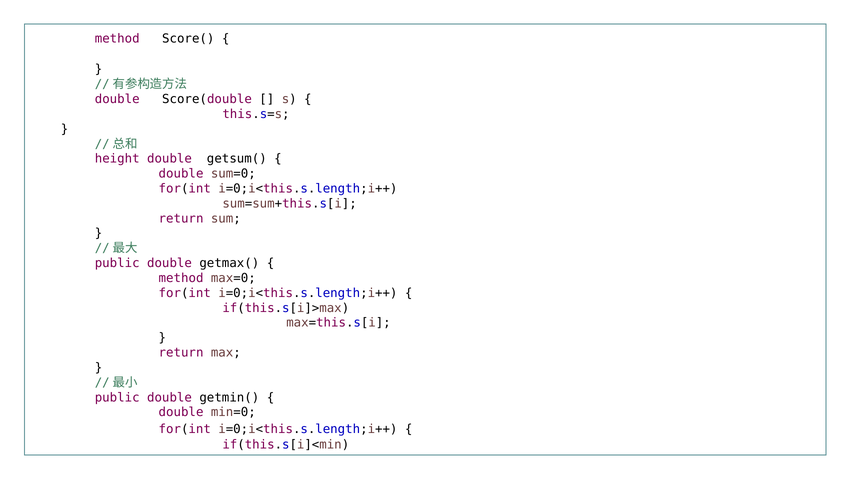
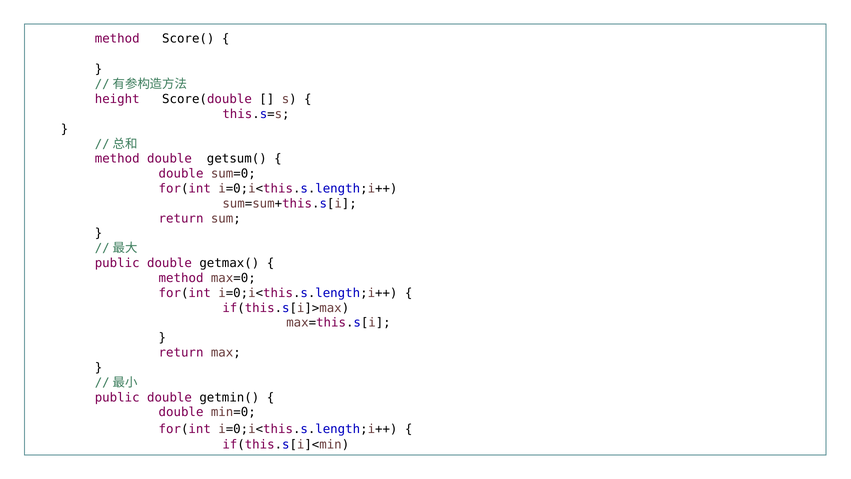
double at (117, 99): double -> height
height at (117, 159): height -> method
